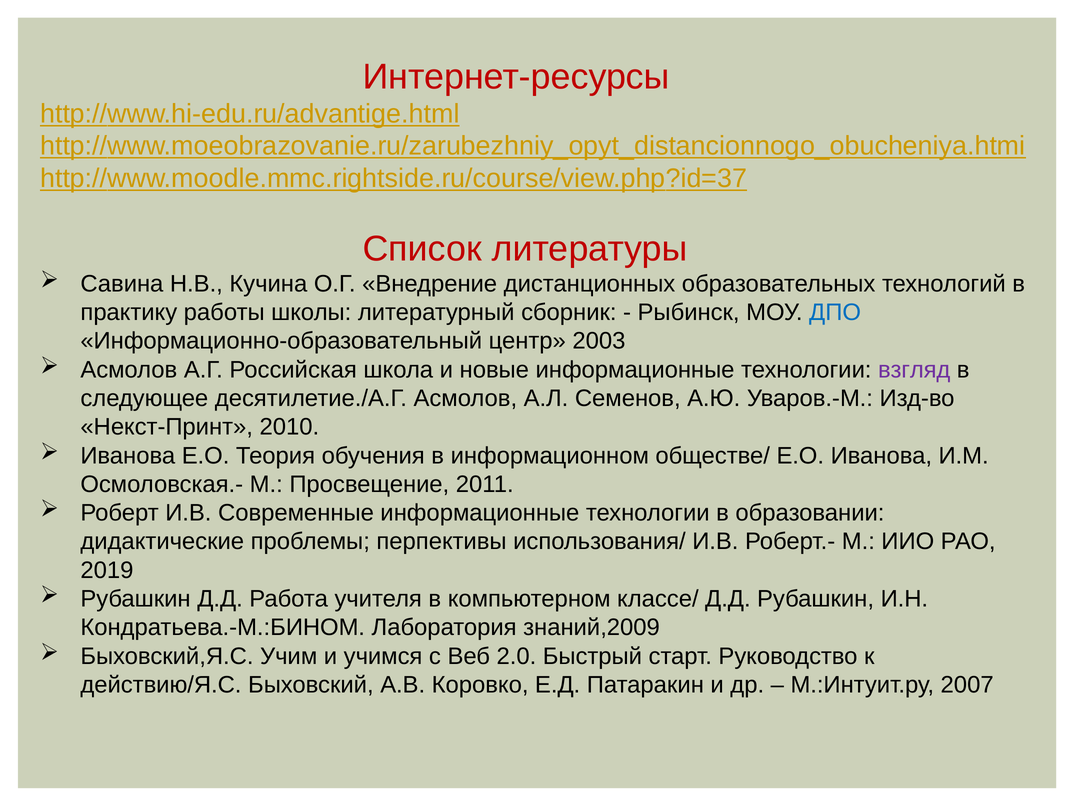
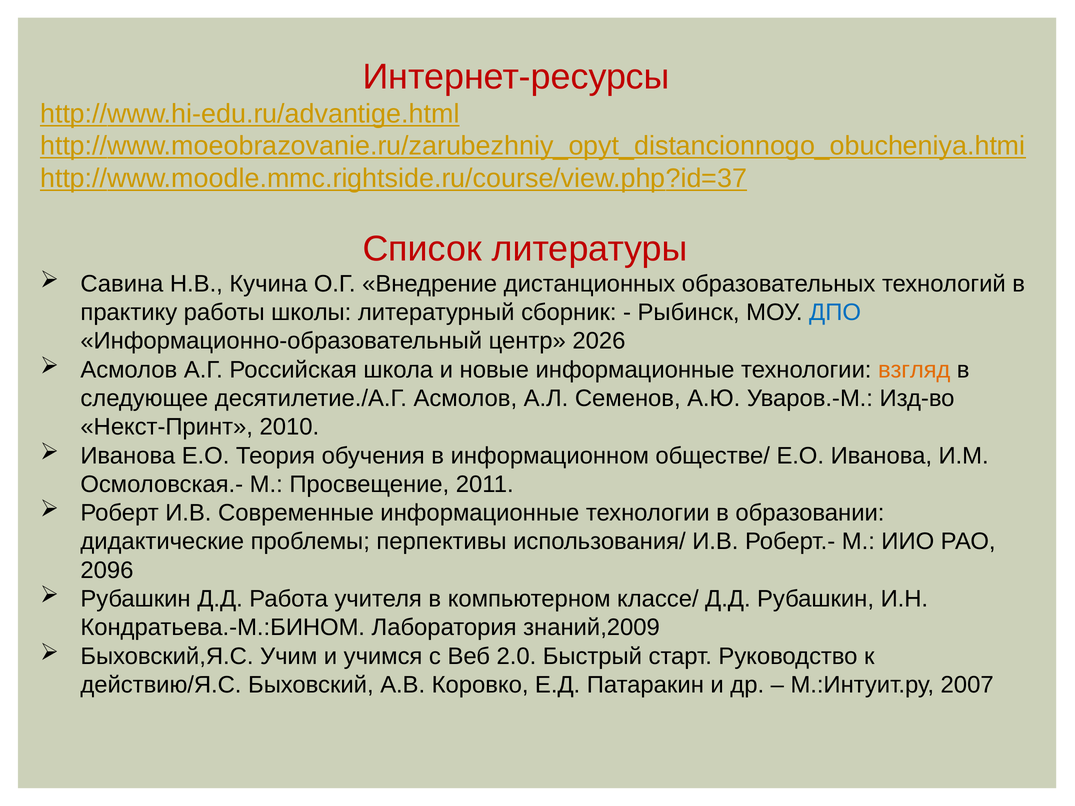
2003: 2003 -> 2026
взгляд colour: purple -> orange
2019: 2019 -> 2096
